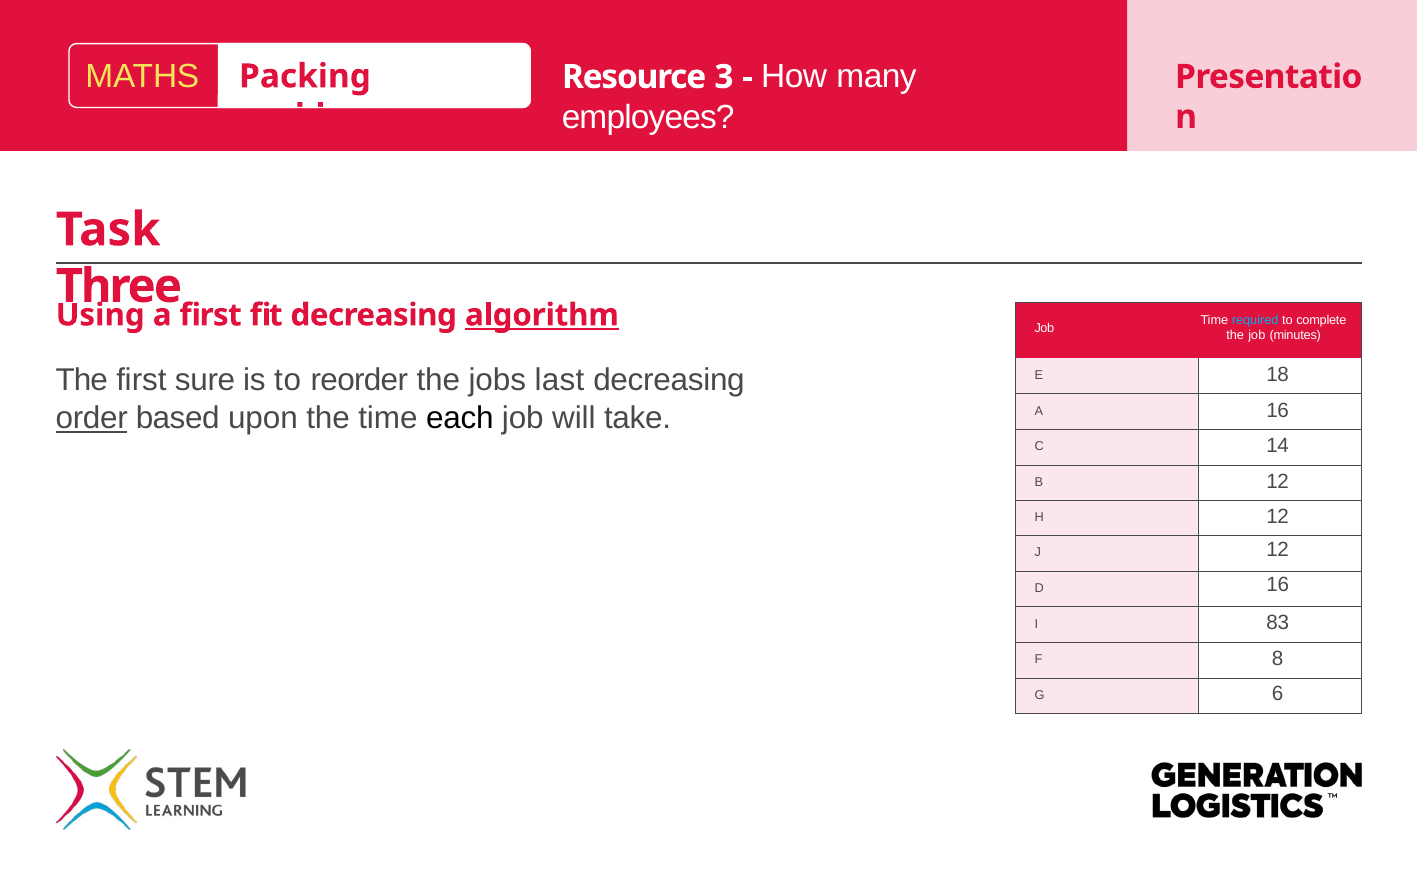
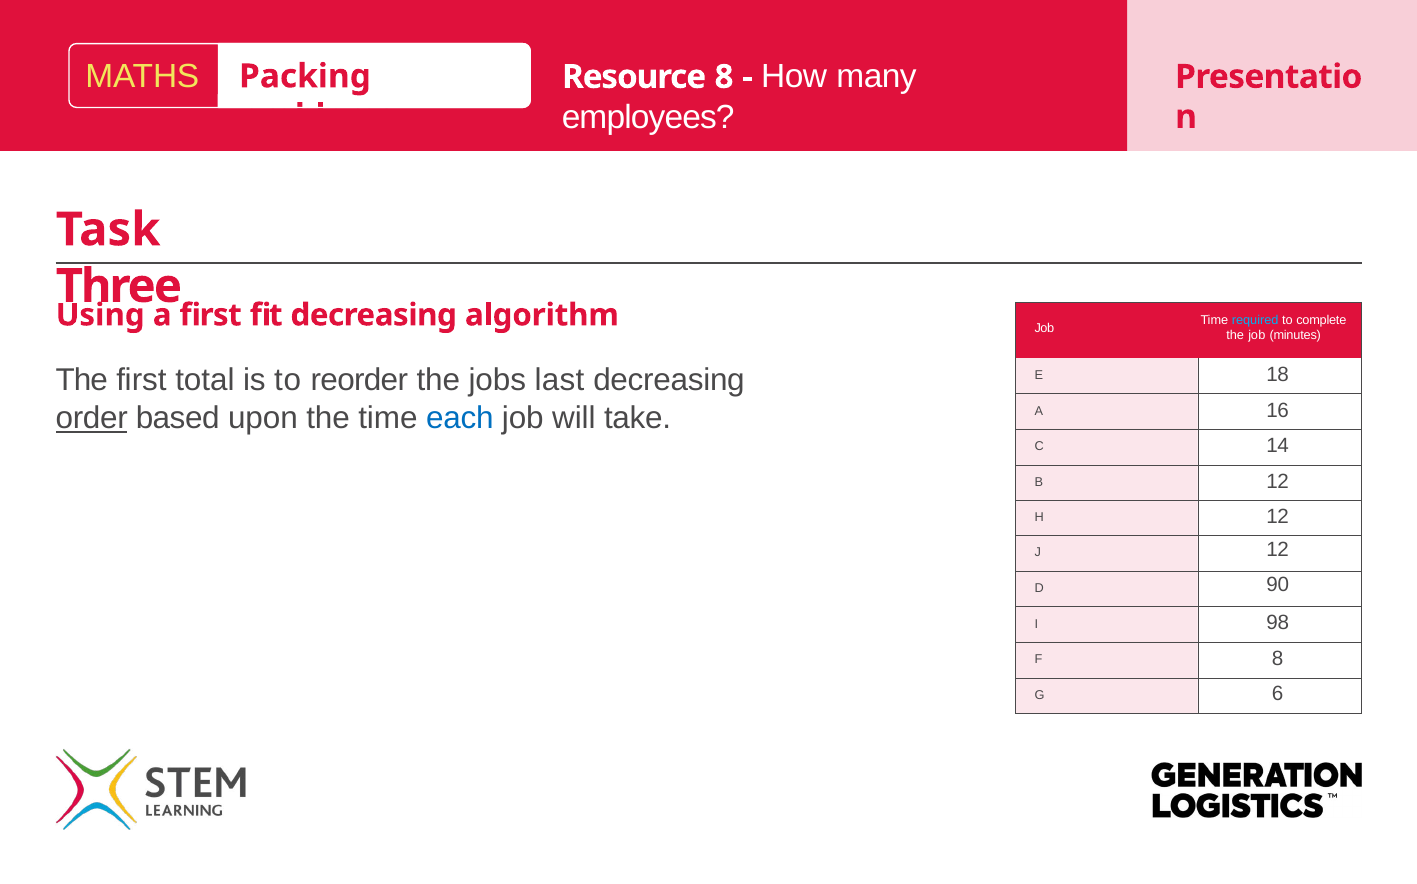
Resource 3: 3 -> 8
algorithm underline: present -> none
sure: sure -> total
each colour: black -> blue
D 16: 16 -> 90
83: 83 -> 98
